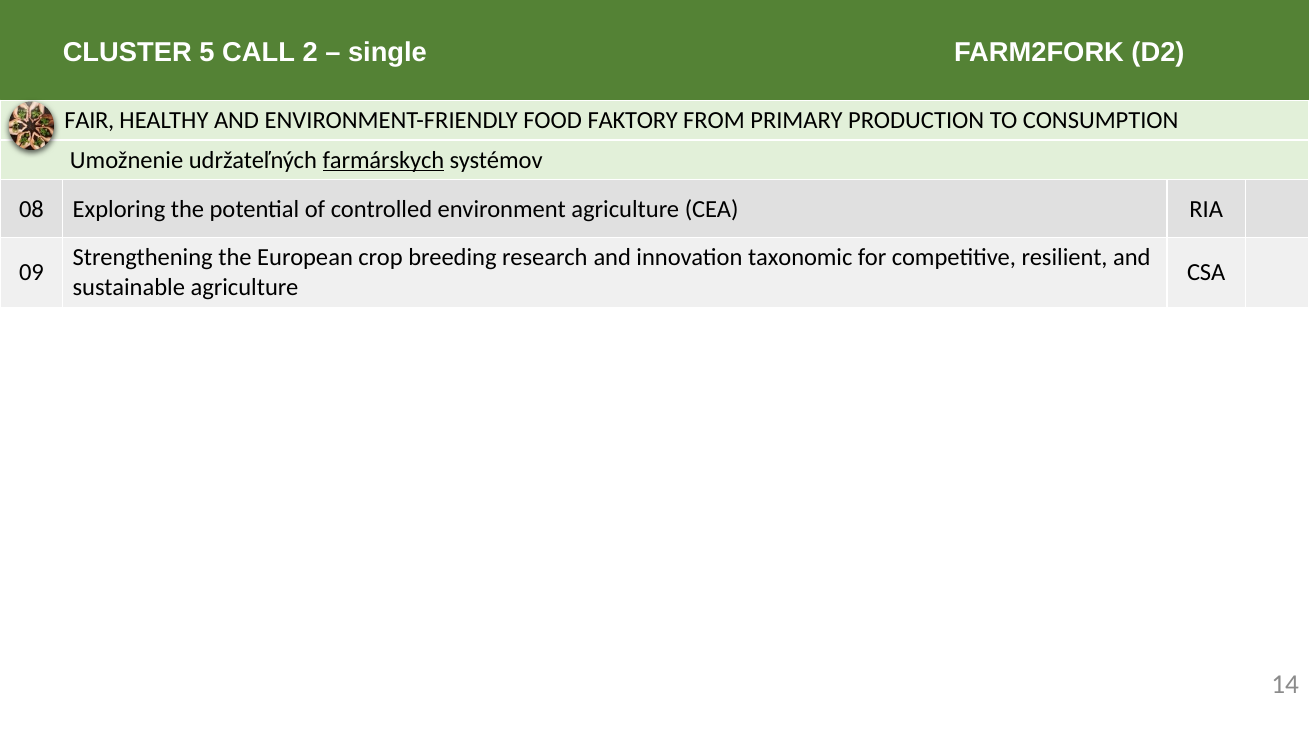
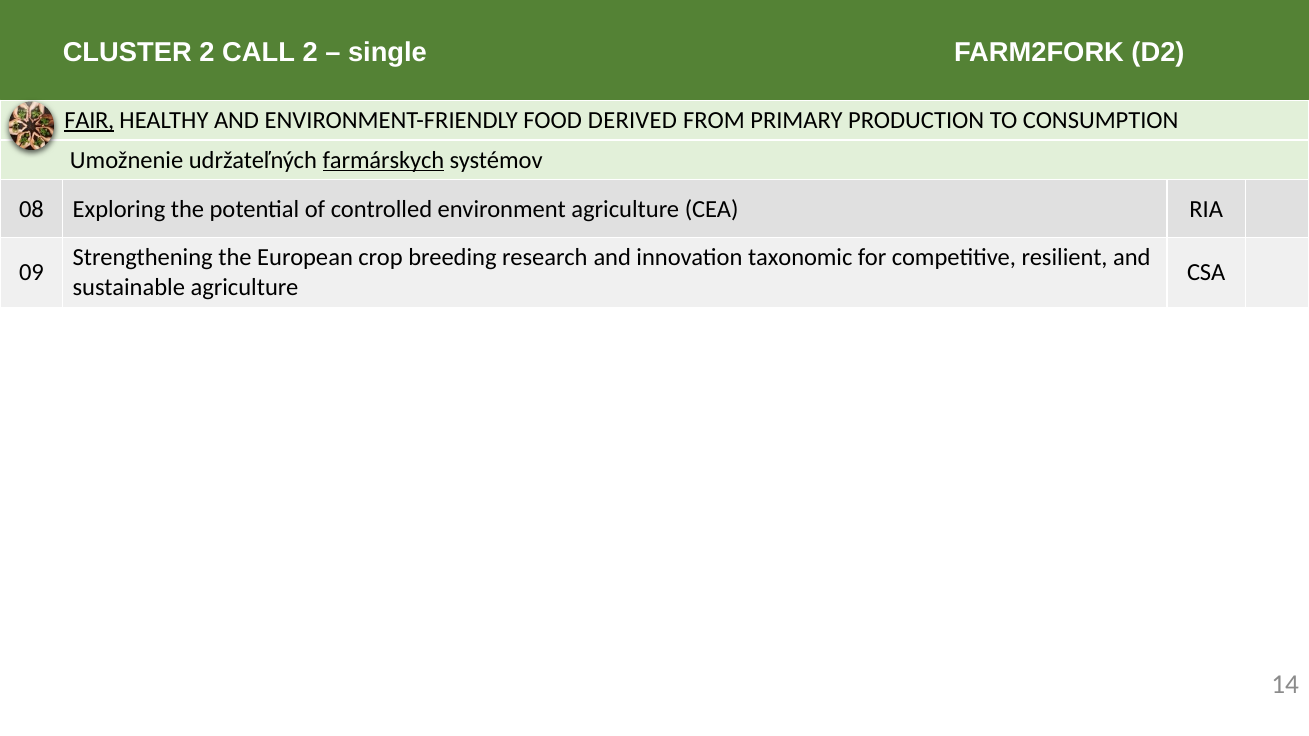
CLUSTER 5: 5 -> 2
FAIR underline: none -> present
FAKTORY: FAKTORY -> DERIVED
